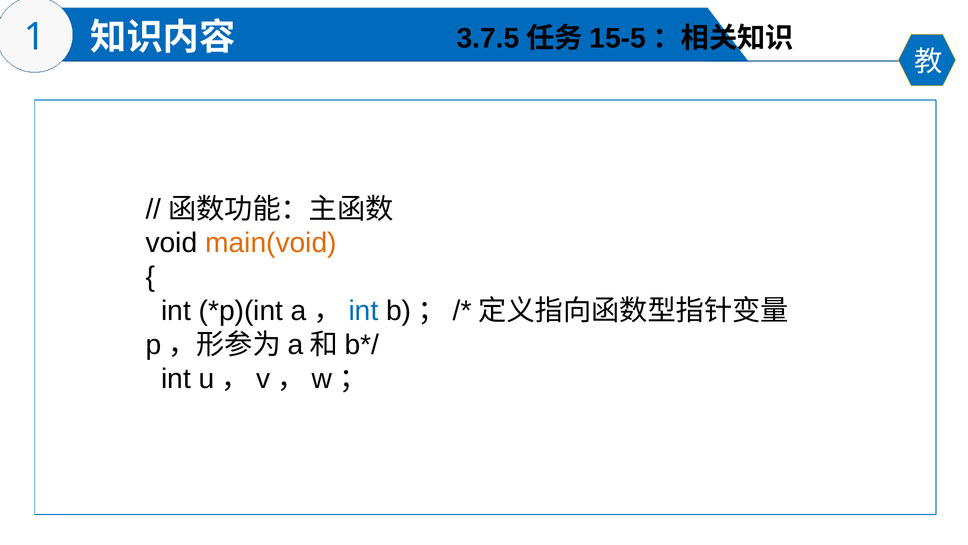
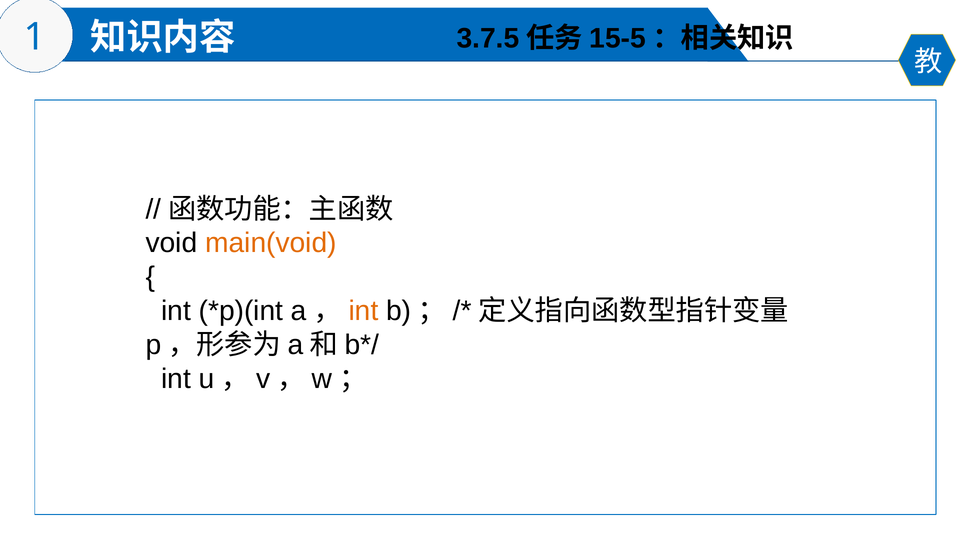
int at (364, 311) colour: blue -> orange
